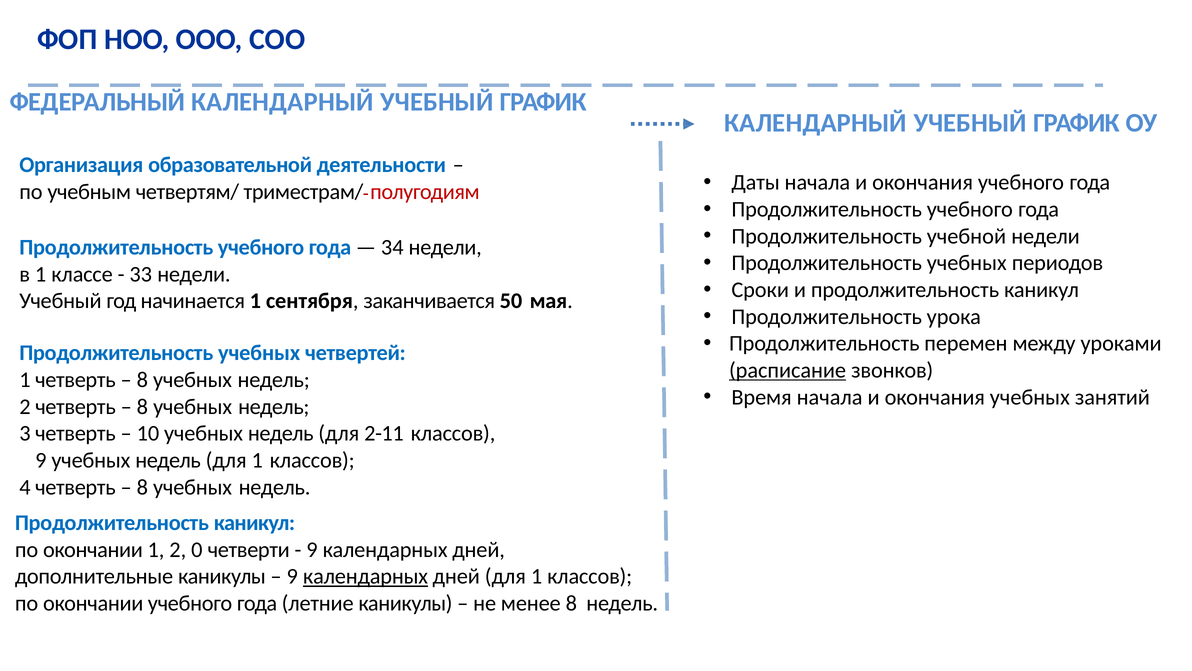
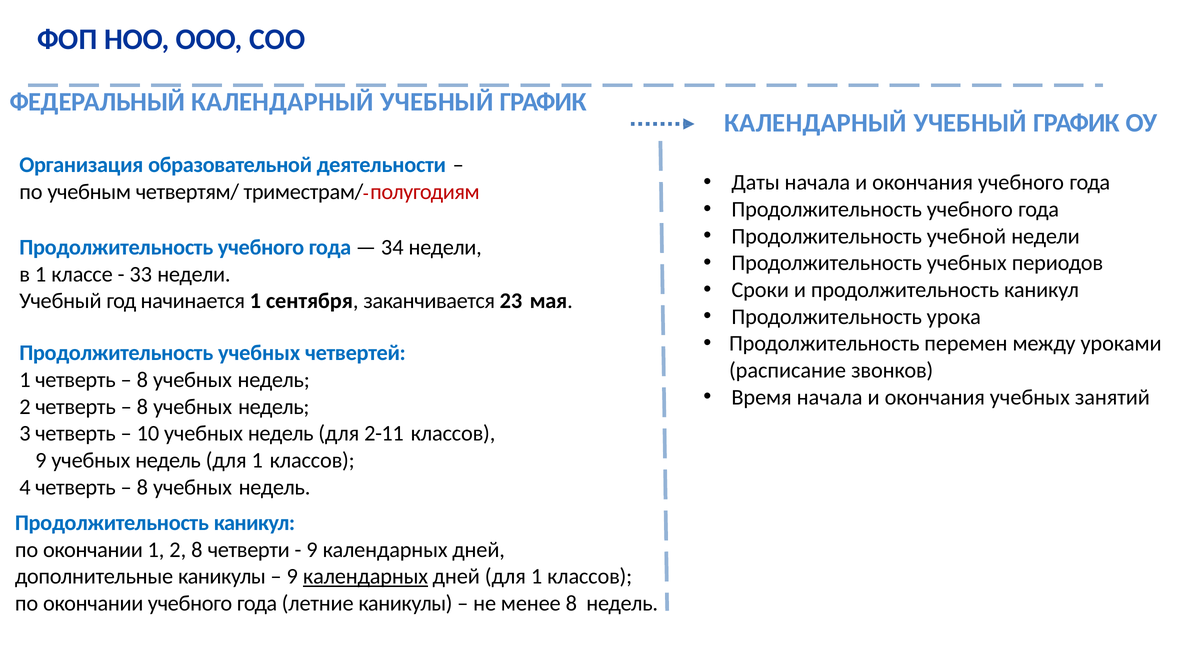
50: 50 -> 23
расписание underline: present -> none
2 0: 0 -> 8
